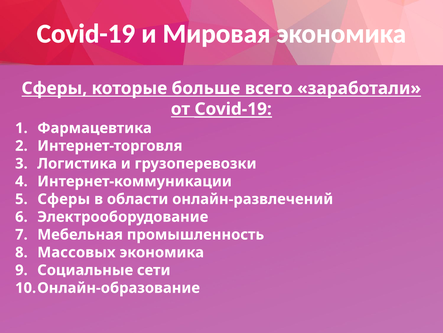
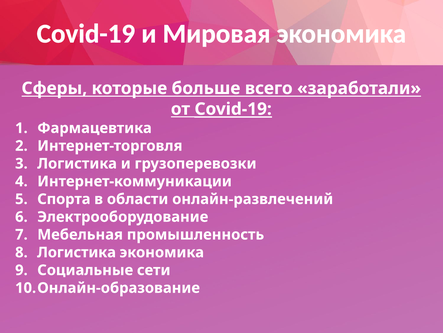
Сферы at (64, 199): Сферы -> Спорта
Массовых at (76, 252): Массовых -> Логистика
